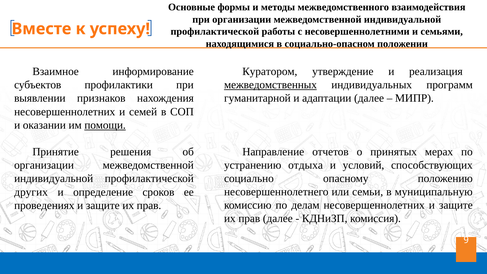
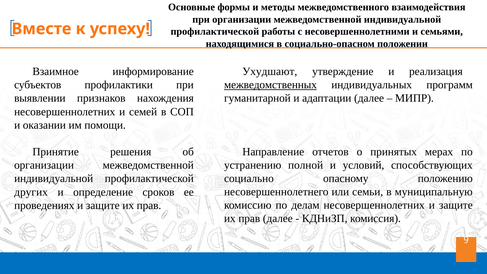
Куратором: Куратором -> Ухудшают
помощи underline: present -> none
отдыха: отдыха -> полной
